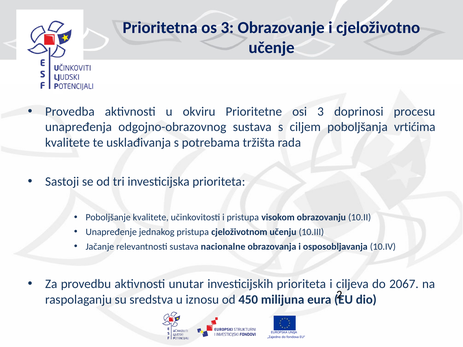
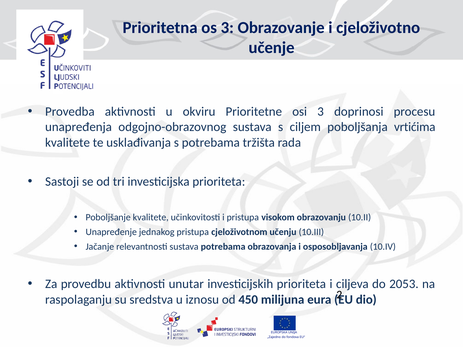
sustava nacionalne: nacionalne -> potrebama
2067: 2067 -> 2053
